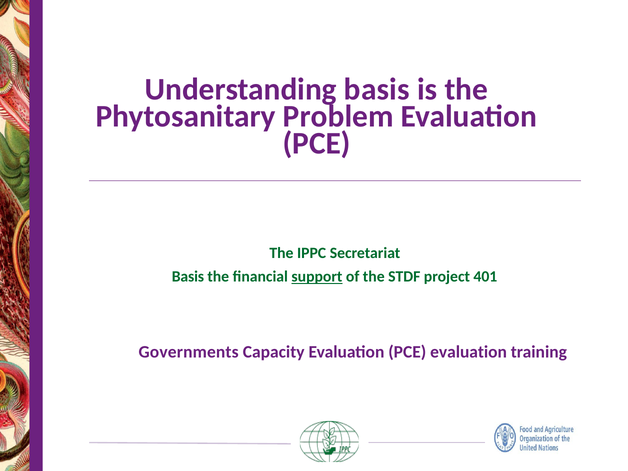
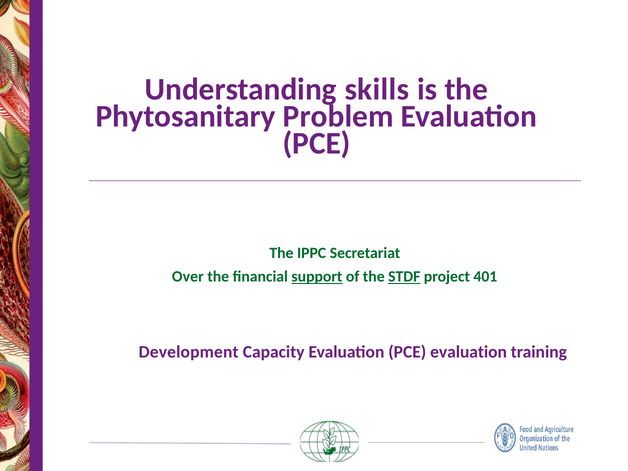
Understanding basis: basis -> skills
Basis at (188, 277): Basis -> Over
STDF underline: none -> present
Governments: Governments -> Development
